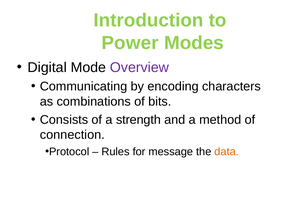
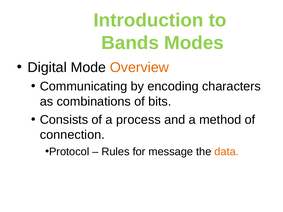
Power: Power -> Bands
Overview colour: purple -> orange
strength: strength -> process
